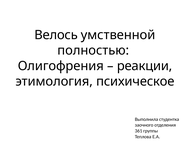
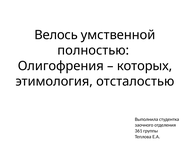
реакции: реакции -> которых
психическое: психическое -> отсталостью
